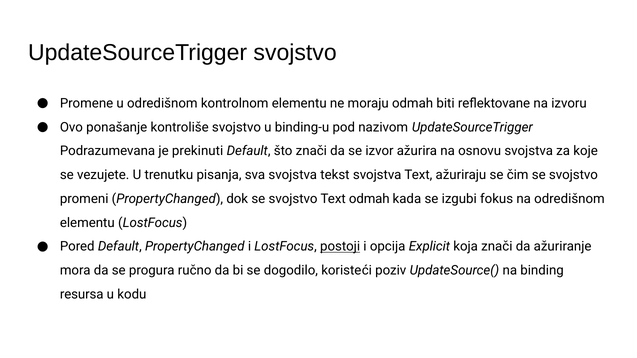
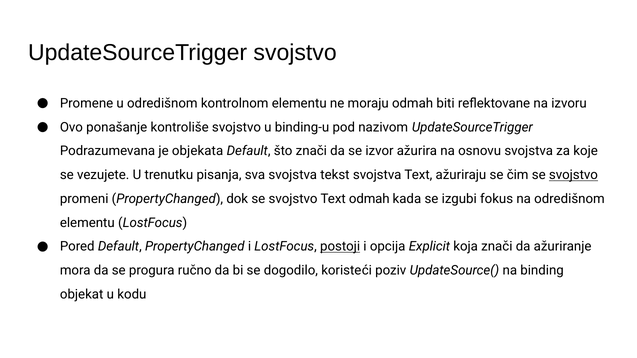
prekinuti: prekinuti -> objekata
svojstvo at (573, 175) underline: none -> present
resursa: resursa -> objekat
